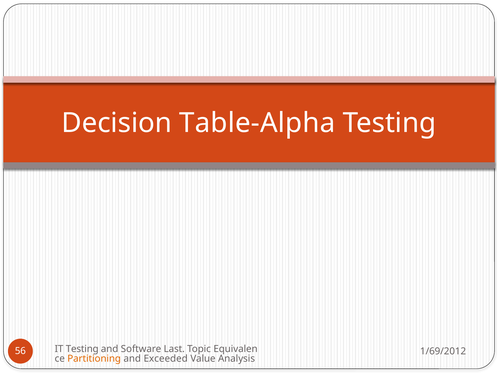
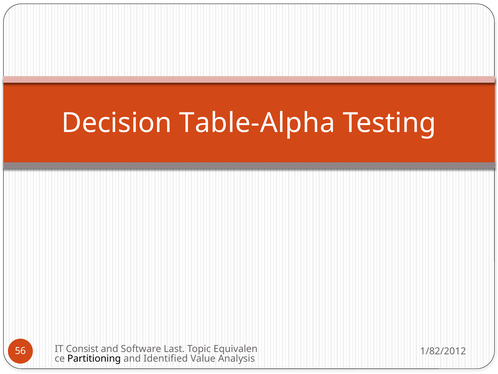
IT Testing: Testing -> Consist
1/69/2012: 1/69/2012 -> 1/82/2012
Partitioning colour: orange -> black
Exceeded: Exceeded -> Identified
